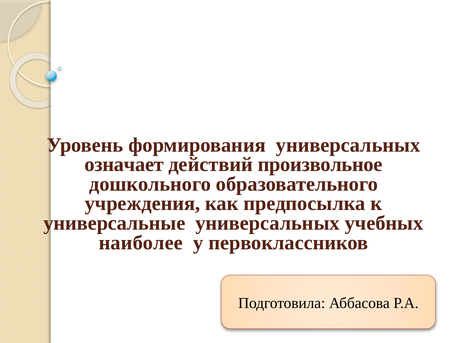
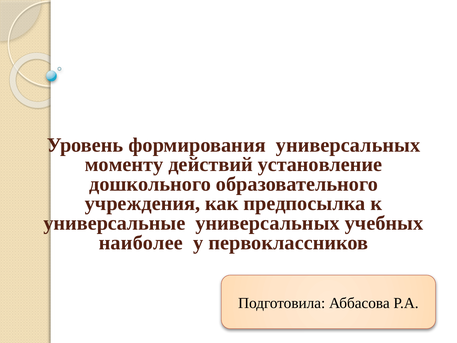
означает: означает -> моменту
произвольное: произвольное -> установление
